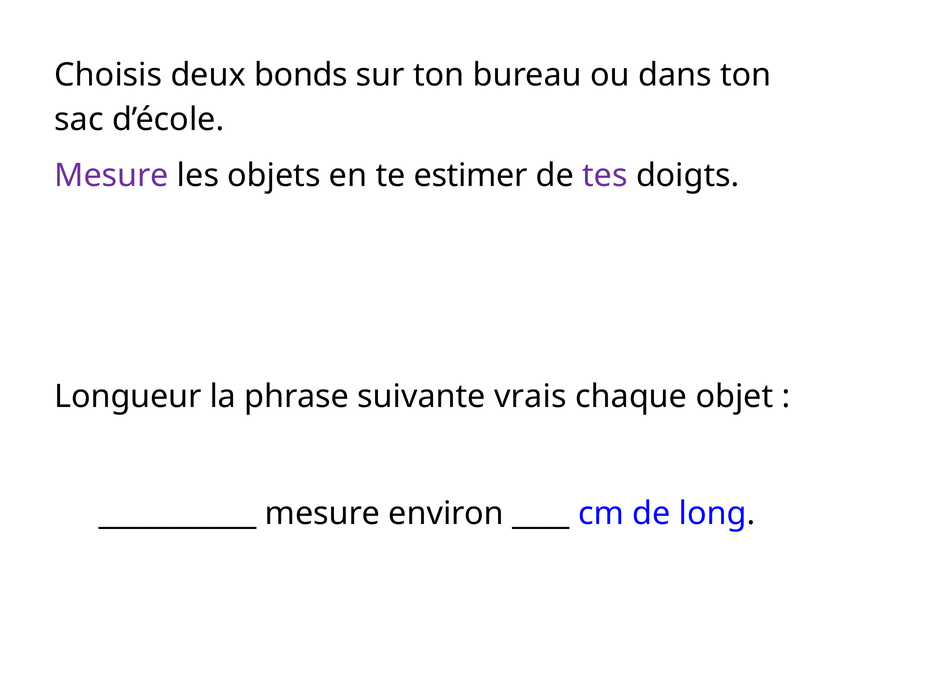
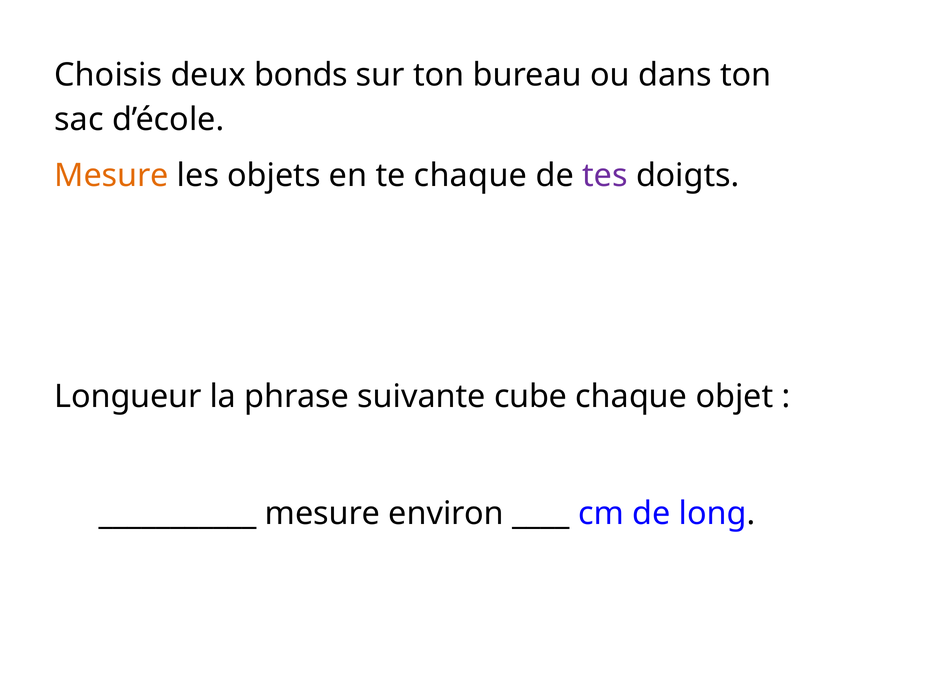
Mesure at (112, 176) colour: purple -> orange
te estimer: estimer -> chaque
vrais: vrais -> cube
